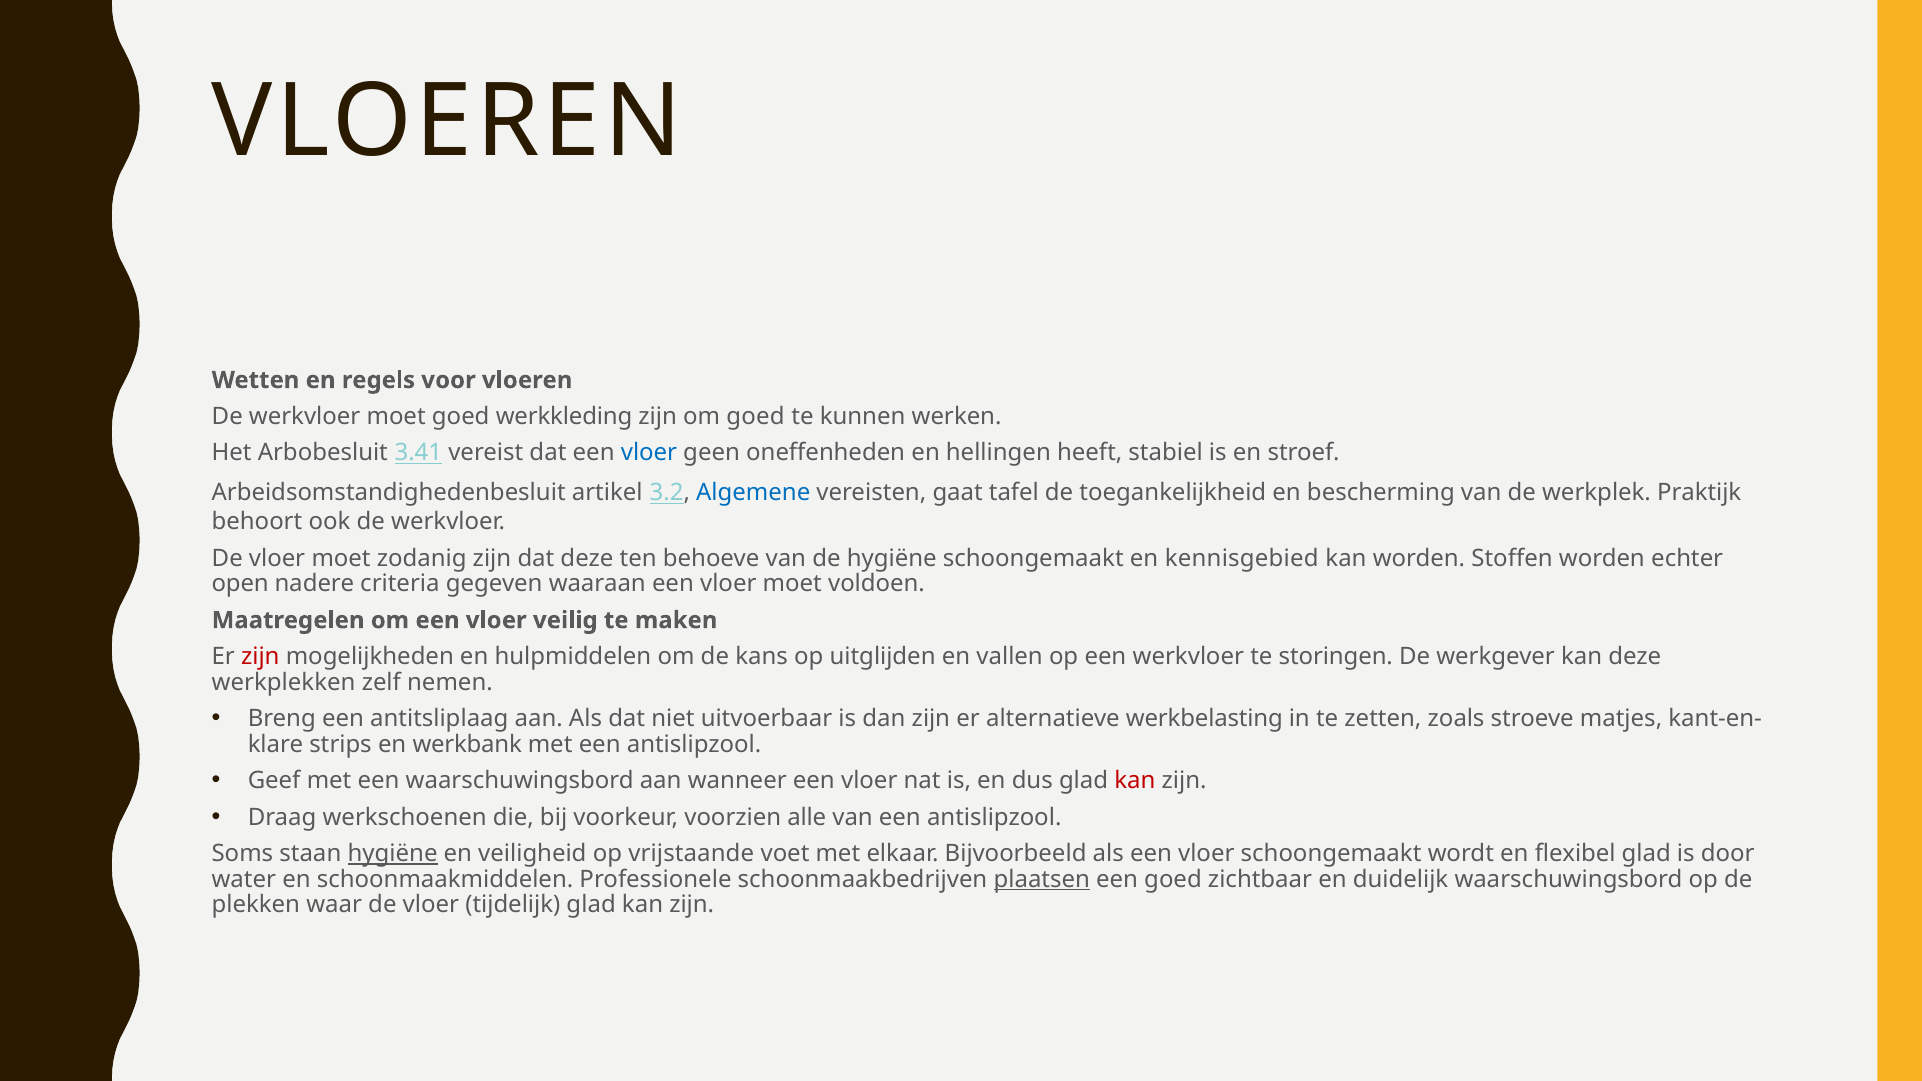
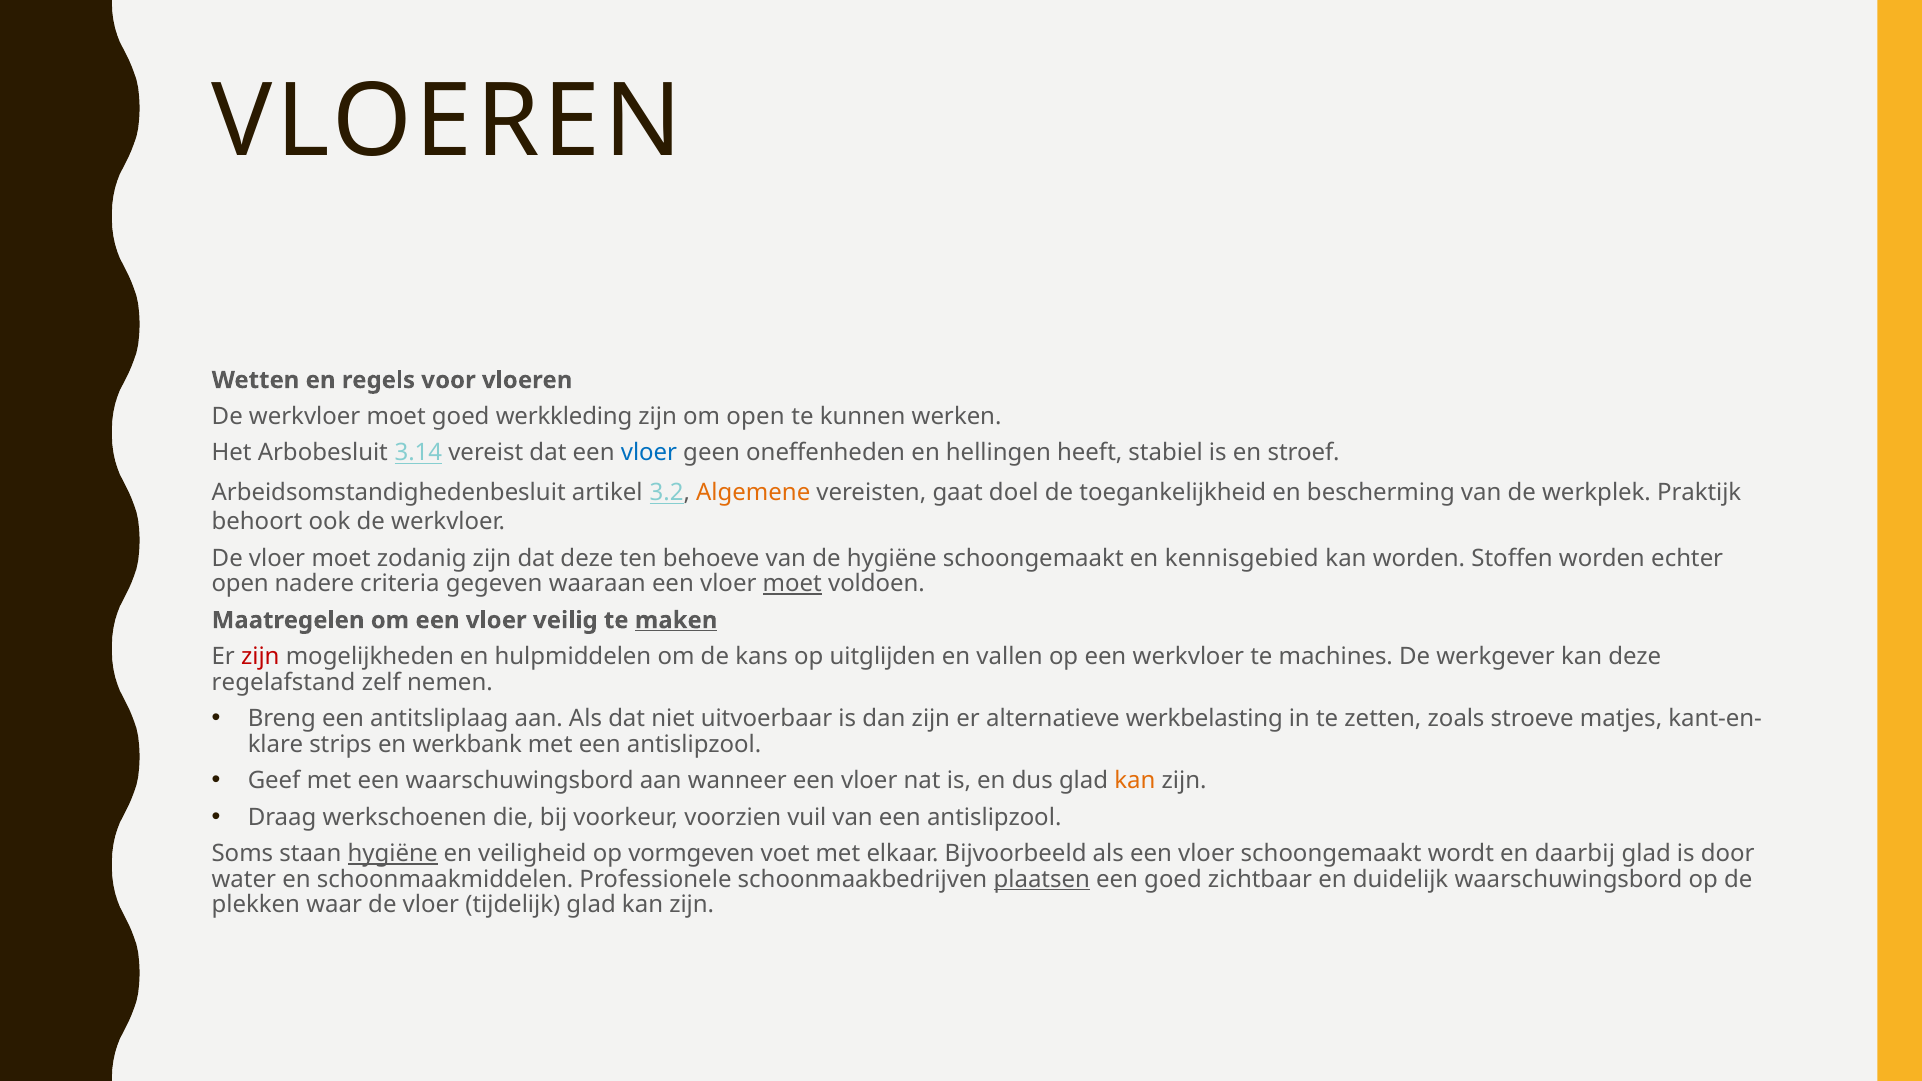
om goed: goed -> open
3.41: 3.41 -> 3.14
Algemene colour: blue -> orange
tafel: tafel -> doel
moet at (792, 584) underline: none -> present
maken underline: none -> present
storingen: storingen -> machines
werkplekken: werkplekken -> regelafstand
kan at (1135, 781) colour: red -> orange
alle: alle -> vuil
vrijstaande: vrijstaande -> vormgeven
flexibel: flexibel -> daarbij
